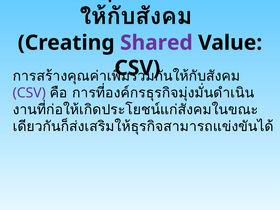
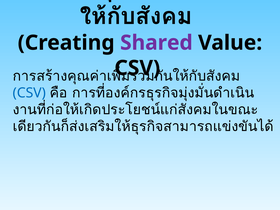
CSV at (29, 93) colour: purple -> blue
